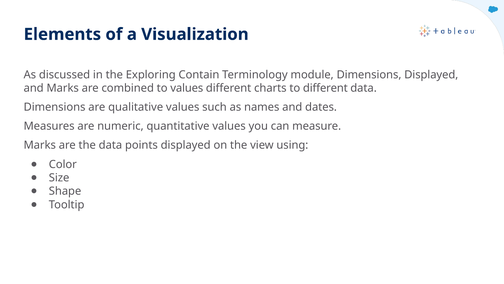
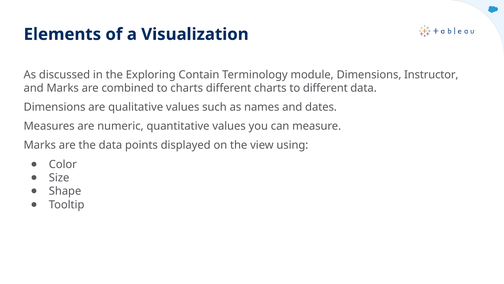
Dimensions Displayed: Displayed -> Instructor
to values: values -> charts
